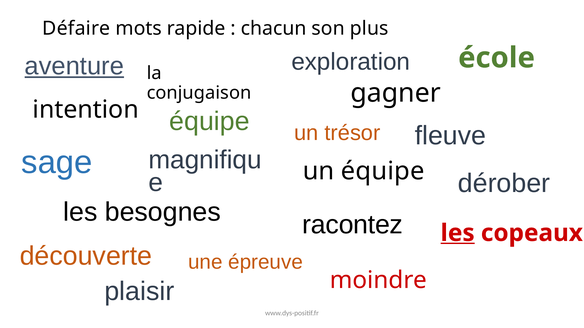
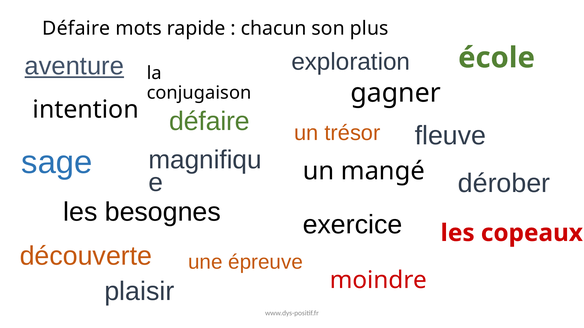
équipe at (209, 121): équipe -> défaire
un équipe: équipe -> mangé
racontez: racontez -> exercice
les at (458, 233) underline: present -> none
